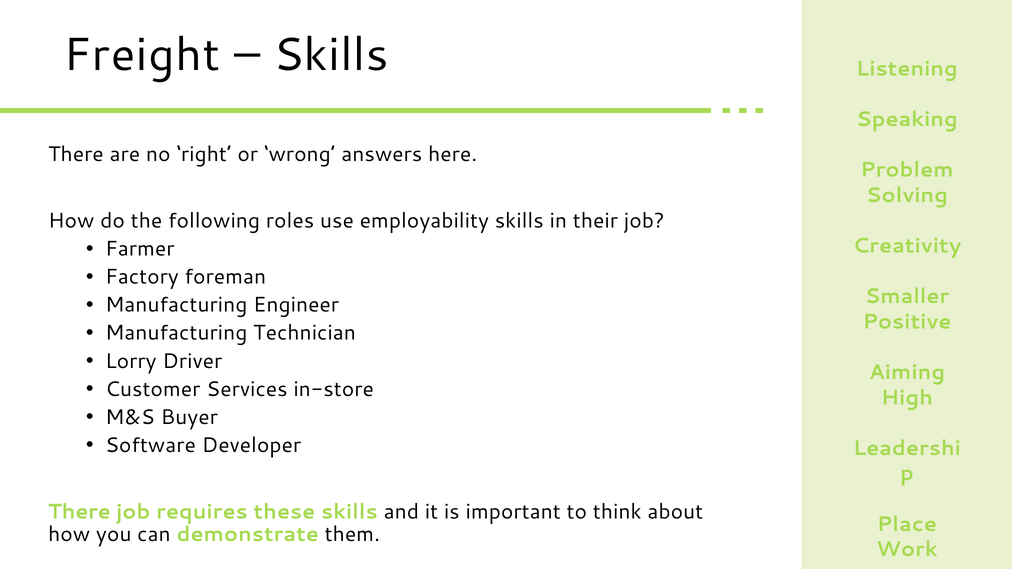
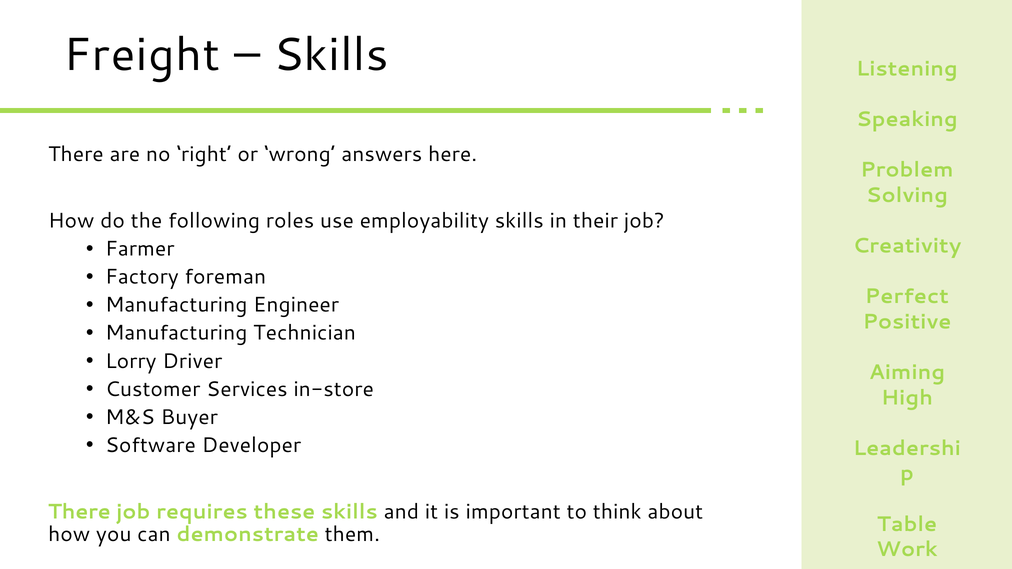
Smaller: Smaller -> Perfect
Place: Place -> Table
